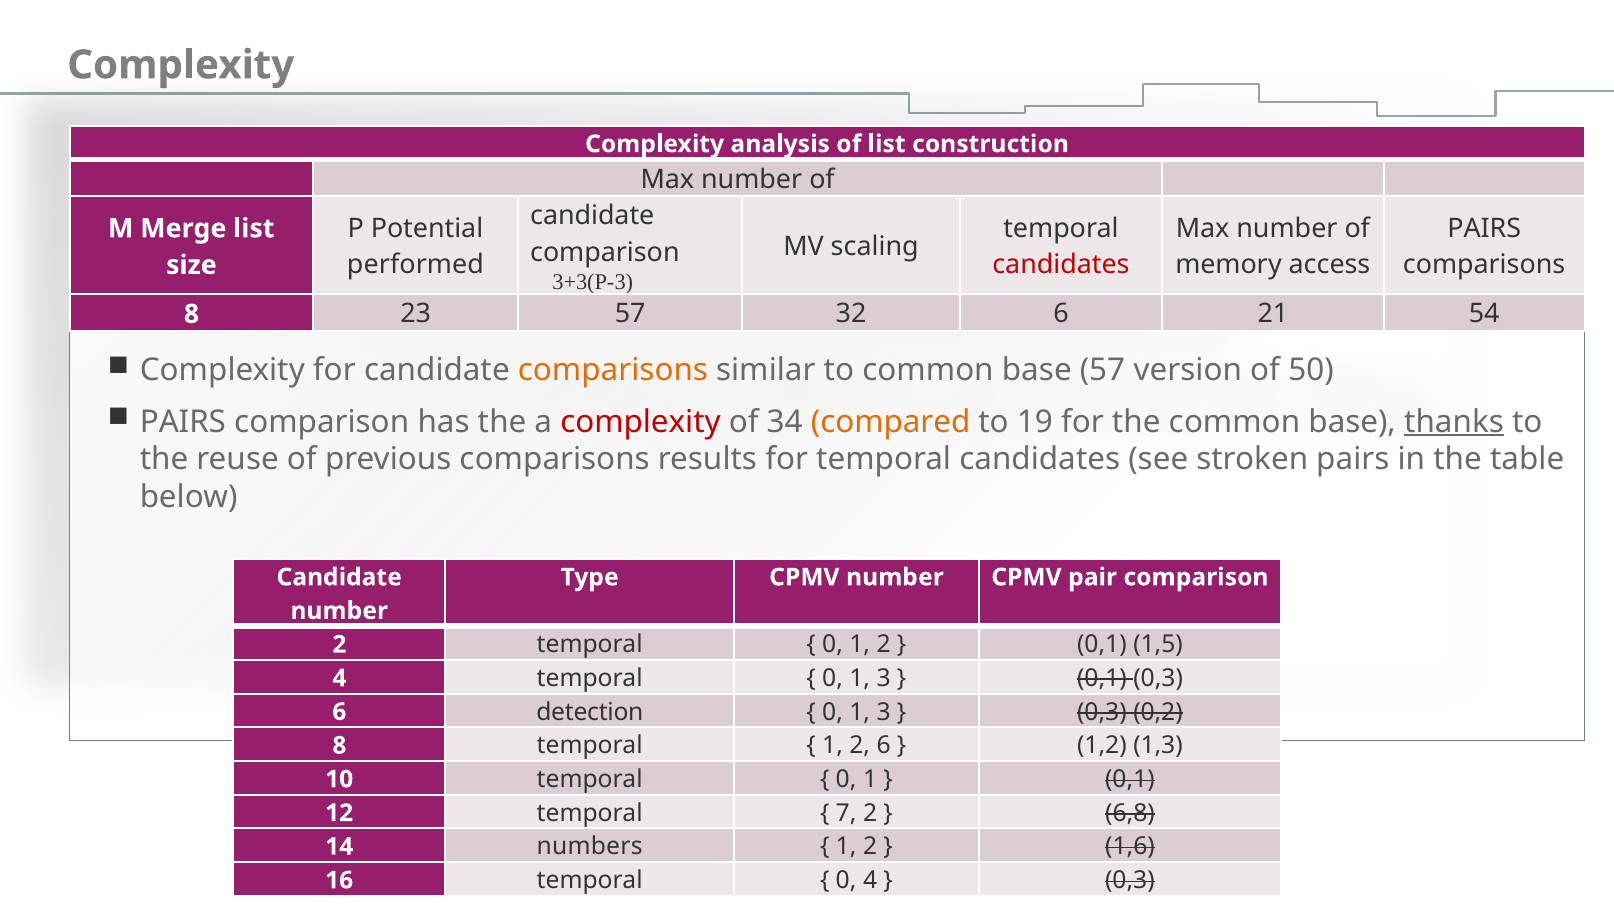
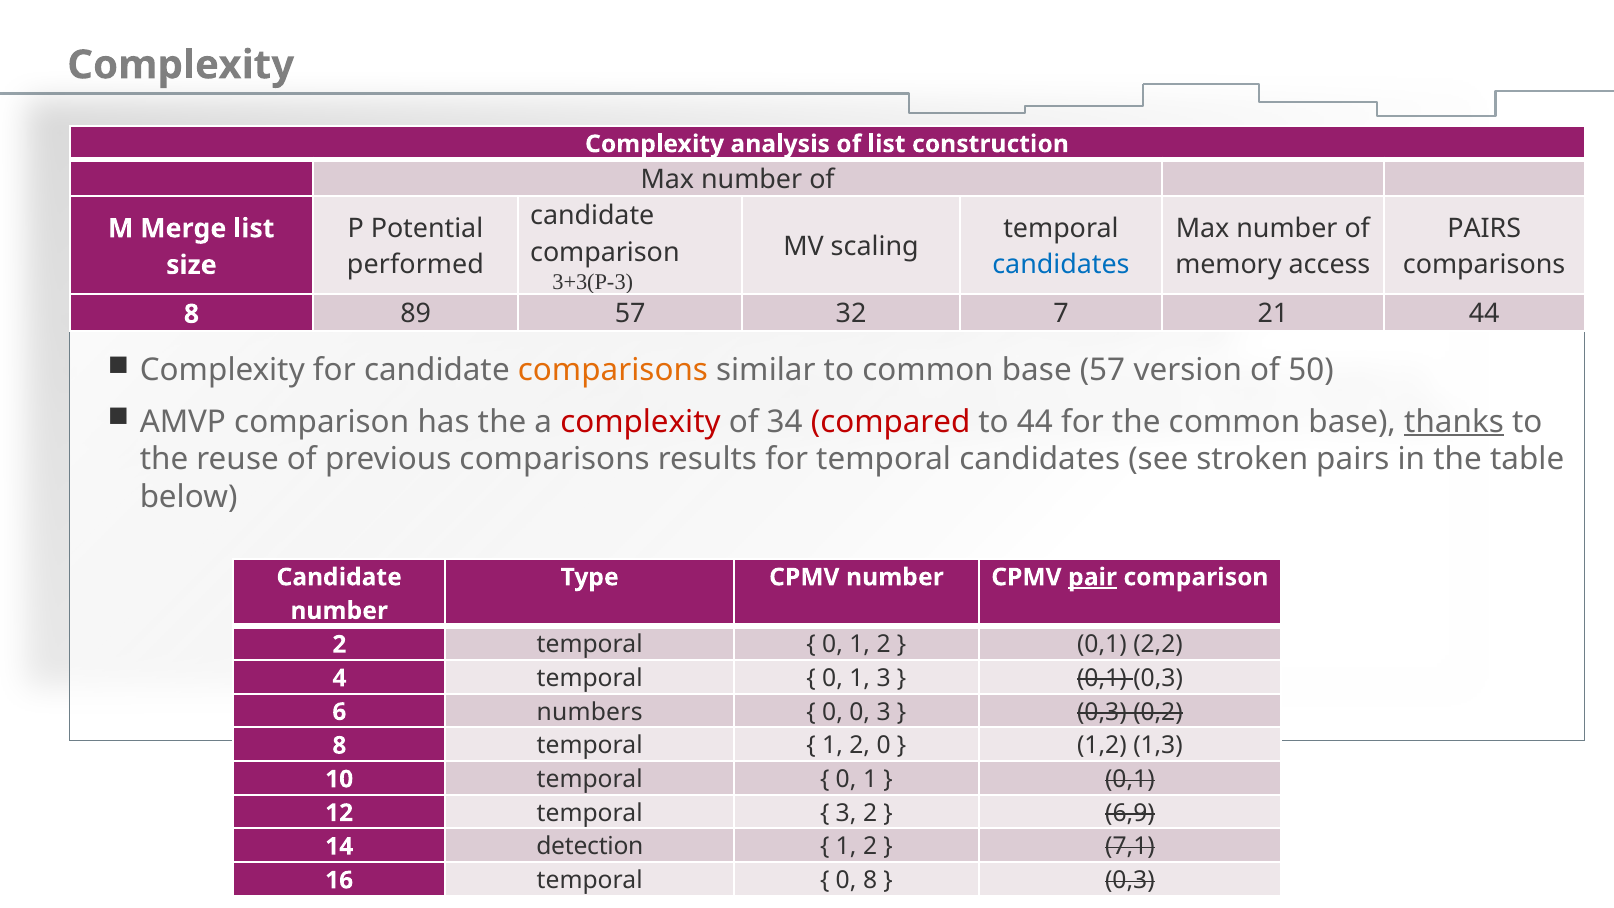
candidates at (1061, 265) colour: red -> blue
23: 23 -> 89
32 6: 6 -> 7
21 54: 54 -> 44
PAIRS at (183, 422): PAIRS -> AMVP
compared colour: orange -> red
to 19: 19 -> 44
pair underline: none -> present
1,5: 1,5 -> 2,2
detection: detection -> numbers
1 at (860, 712): 1 -> 0
2 6: 6 -> 0
7 at (846, 813): 7 -> 3
6,8: 6,8 -> 6,9
numbers: numbers -> detection
1,6: 1,6 -> 7,1
0 4: 4 -> 8
